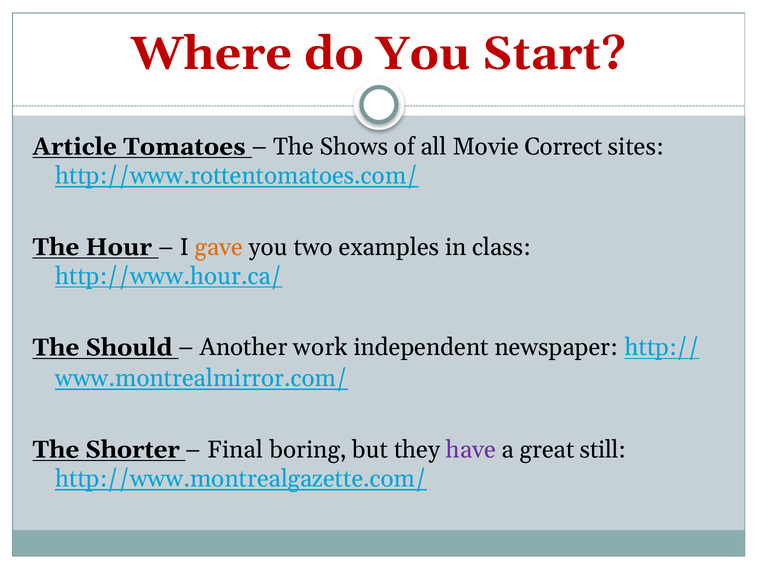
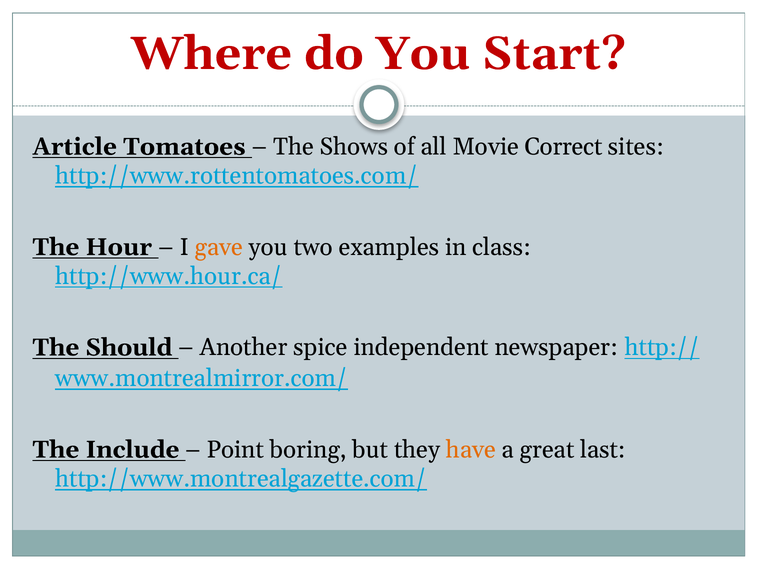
work: work -> spice
Shorter: Shorter -> Include
Final: Final -> Point
have colour: purple -> orange
still: still -> last
